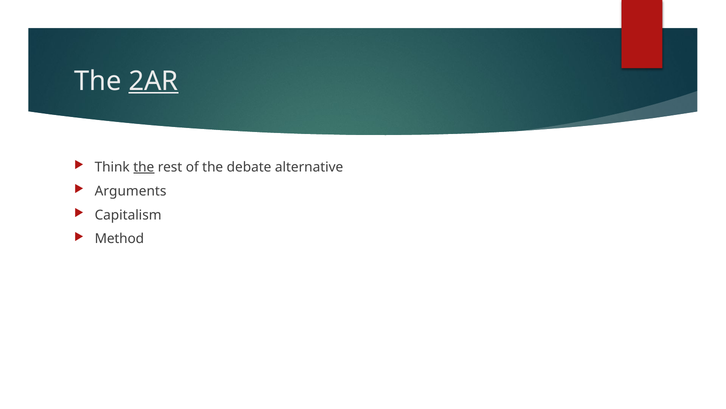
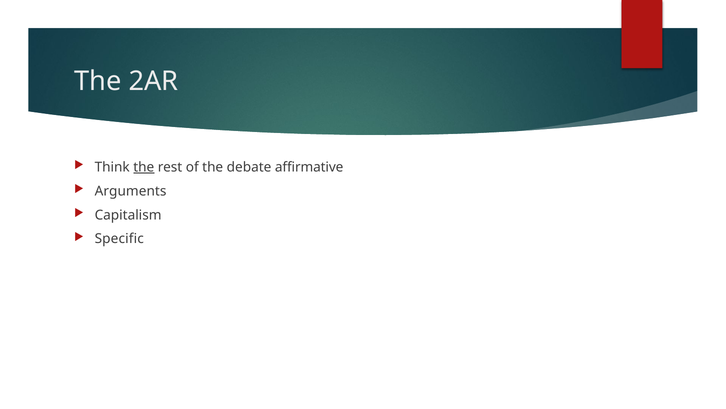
2AR underline: present -> none
alternative: alternative -> affirmative
Method: Method -> Specific
